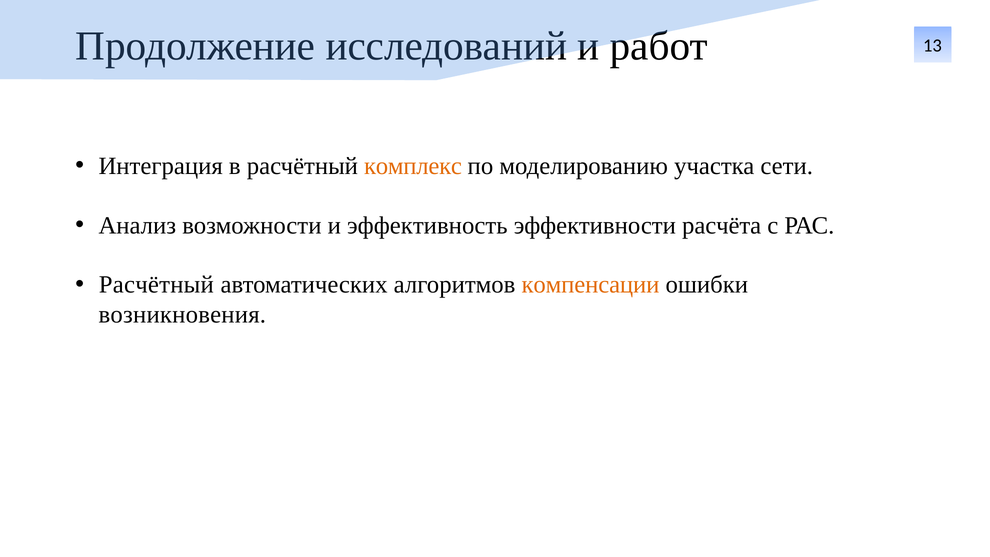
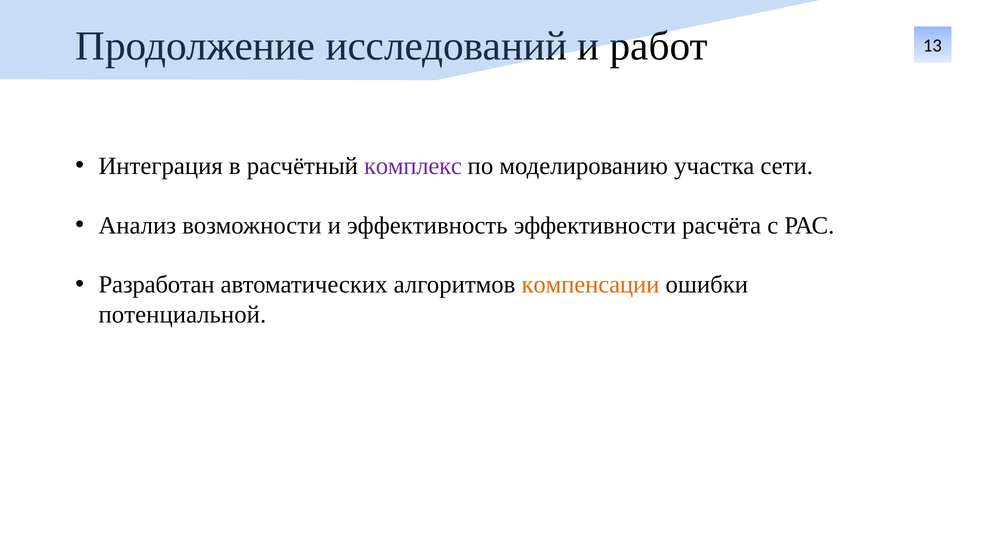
комплекс colour: orange -> purple
Расчётный at (156, 285): Расчётный -> Разработан
возникновения: возникновения -> потенциальной
